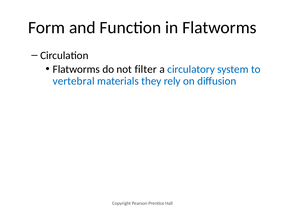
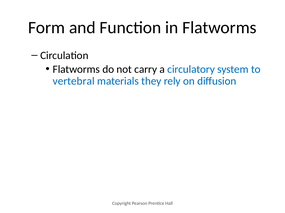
filter: filter -> carry
